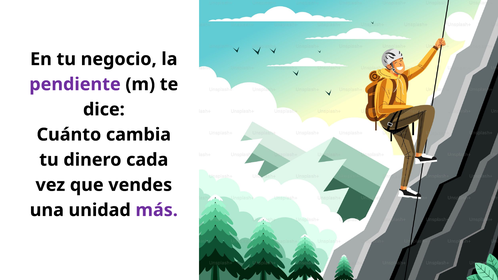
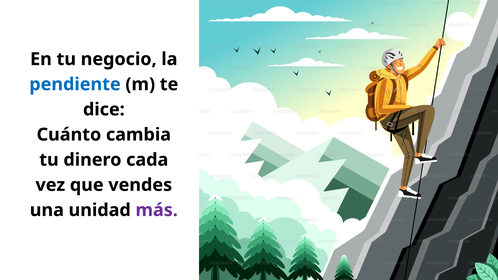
pendiente colour: purple -> blue
